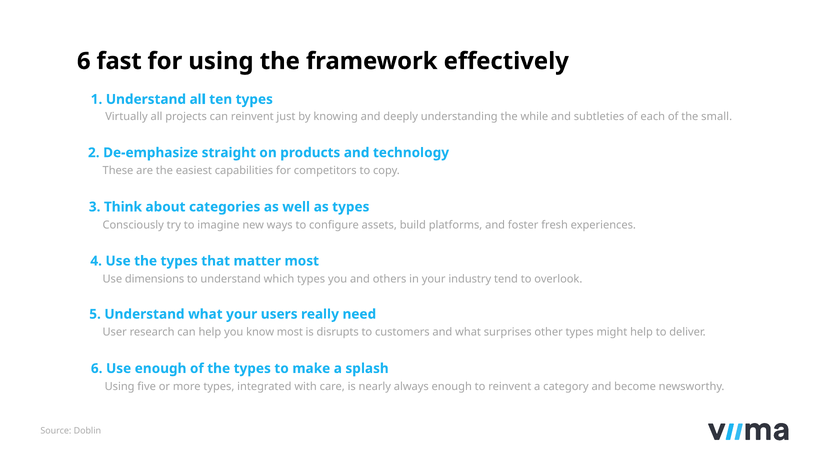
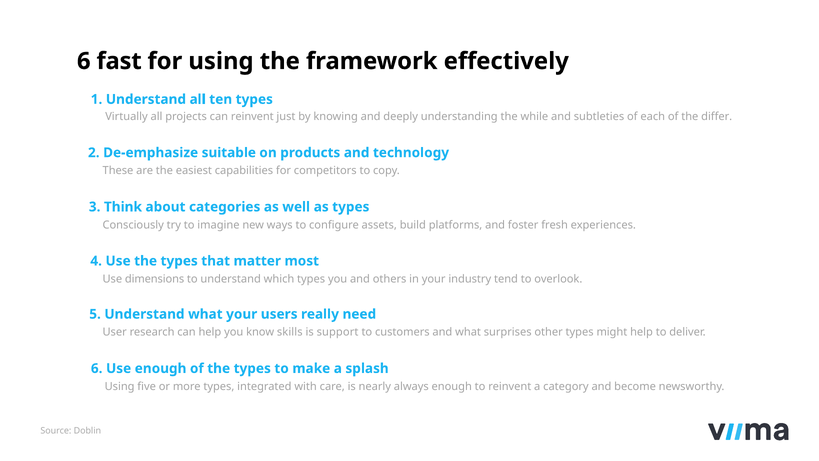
small: small -> differ
straight: straight -> suitable
know most: most -> skills
disrupts: disrupts -> support
